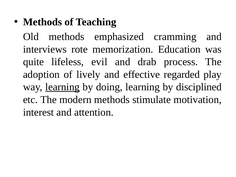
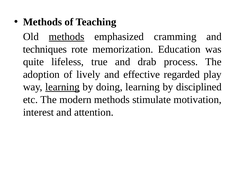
methods at (67, 37) underline: none -> present
interviews: interviews -> techniques
evil: evil -> true
